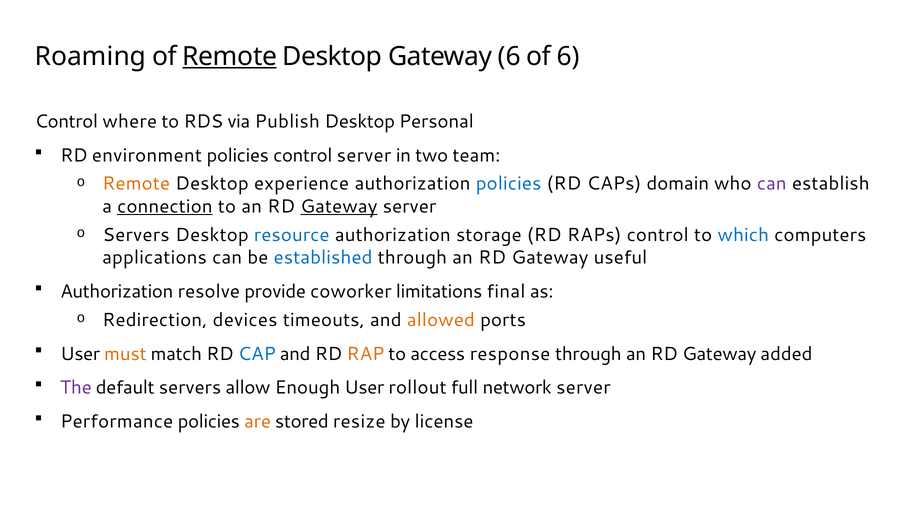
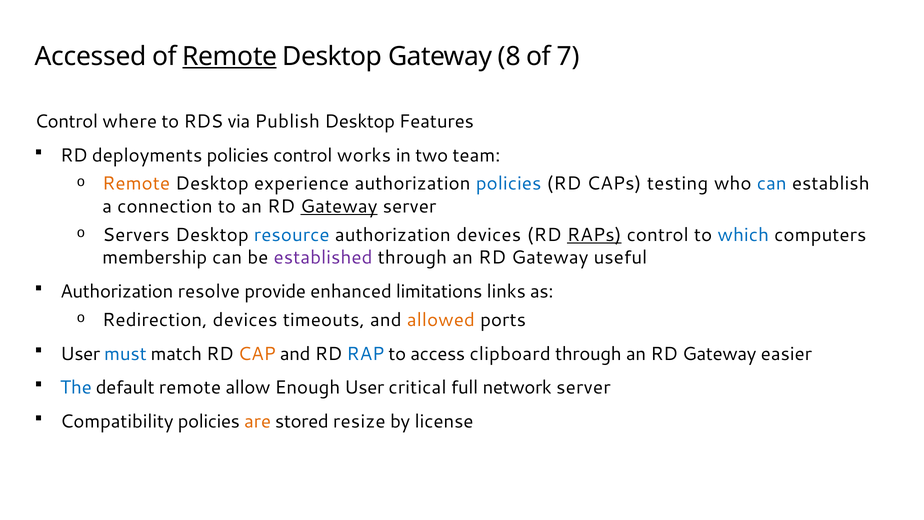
Roaming: Roaming -> Accessed
Gateway 6: 6 -> 8
of 6: 6 -> 7
Personal: Personal -> Features
environment: environment -> deployments
control server: server -> works
domain: domain -> testing
can at (772, 184) colour: purple -> blue
connection underline: present -> none
authorization storage: storage -> devices
RAPs underline: none -> present
applications: applications -> membership
established colour: blue -> purple
coworker: coworker -> enhanced
final: final -> links
must colour: orange -> blue
CAP colour: blue -> orange
RAP colour: orange -> blue
response: response -> clipboard
added: added -> easier
The colour: purple -> blue
default servers: servers -> remote
rollout: rollout -> critical
Performance: Performance -> Compatibility
